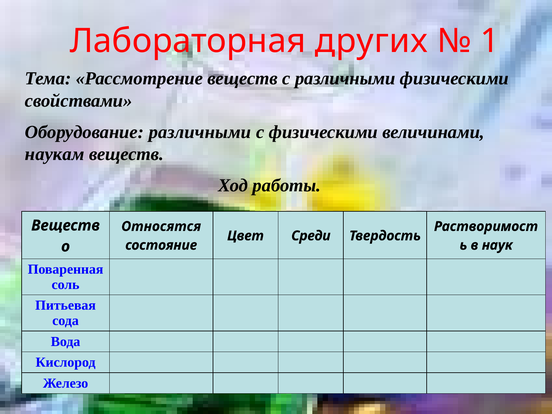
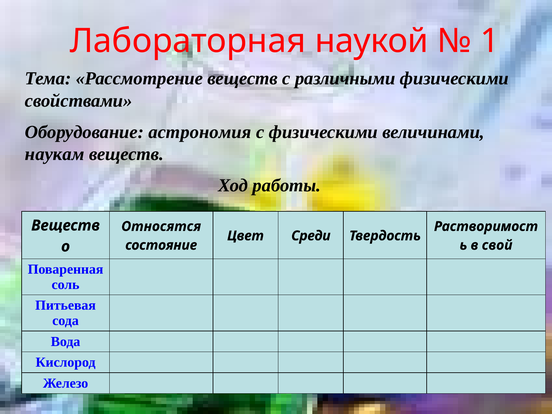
других: других -> наукой
Оборудование различными: различными -> астрономия
наук: наук -> свой
